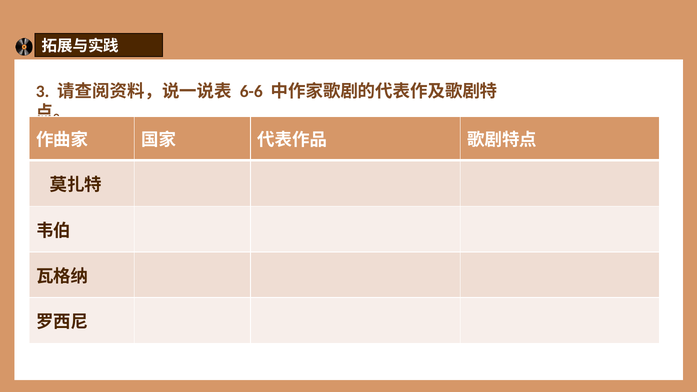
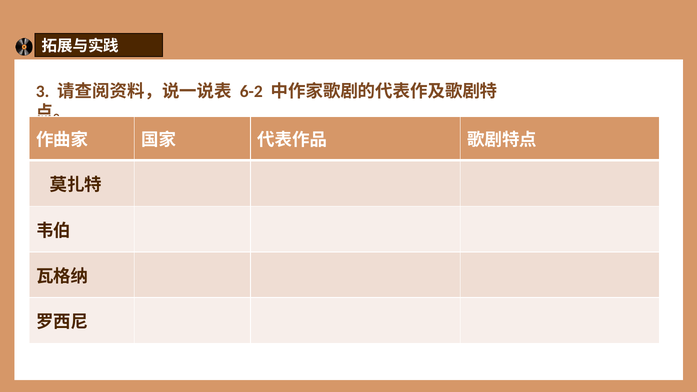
6-6: 6-6 -> 6-2
